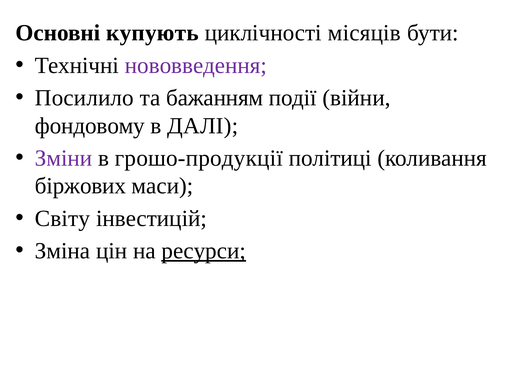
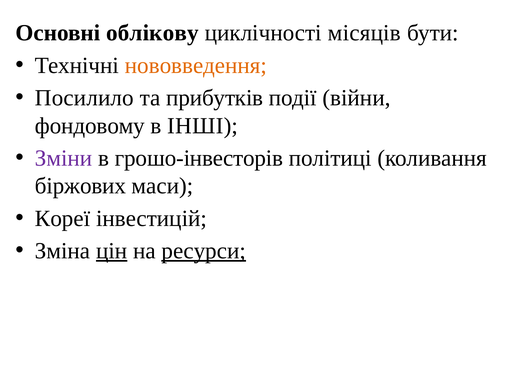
купують: купують -> облікову
нововведення colour: purple -> orange
бажанням: бажанням -> прибутків
ДАЛІ: ДАЛІ -> ІНШІ
грошо-продукції: грошо-продукції -> грошо-інвесторів
Світу: Світу -> Кореї
цін underline: none -> present
